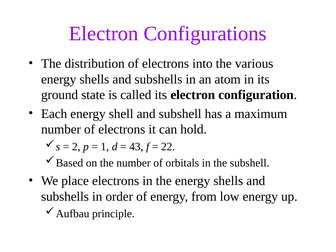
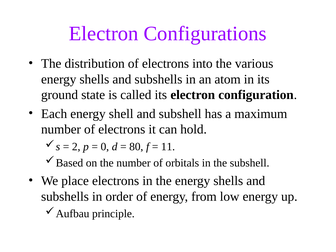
1: 1 -> 0
43: 43 -> 80
22: 22 -> 11
